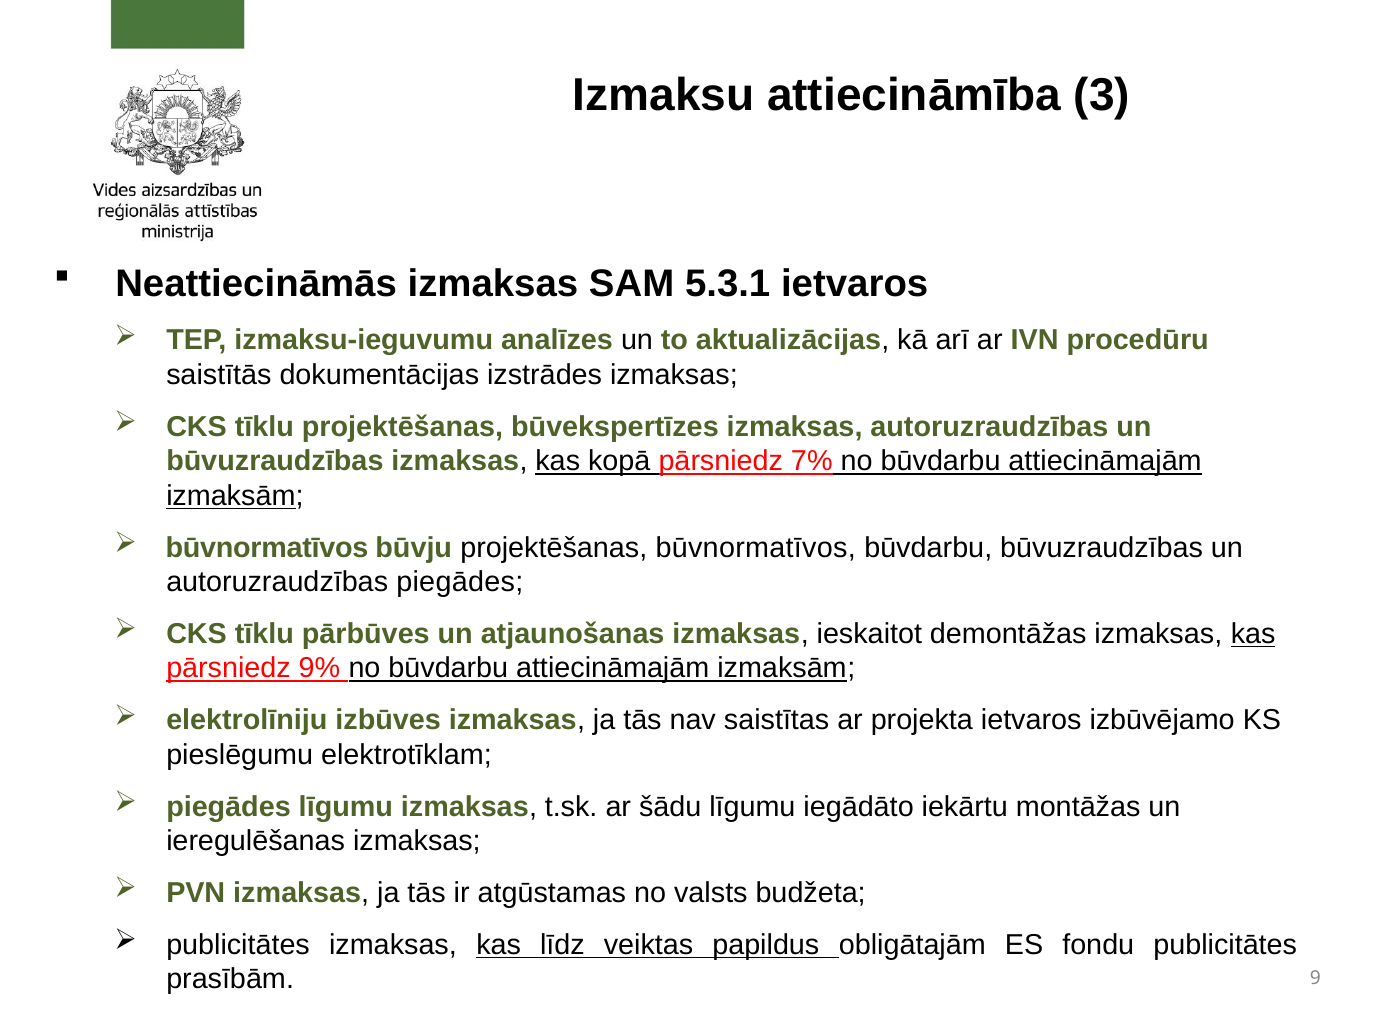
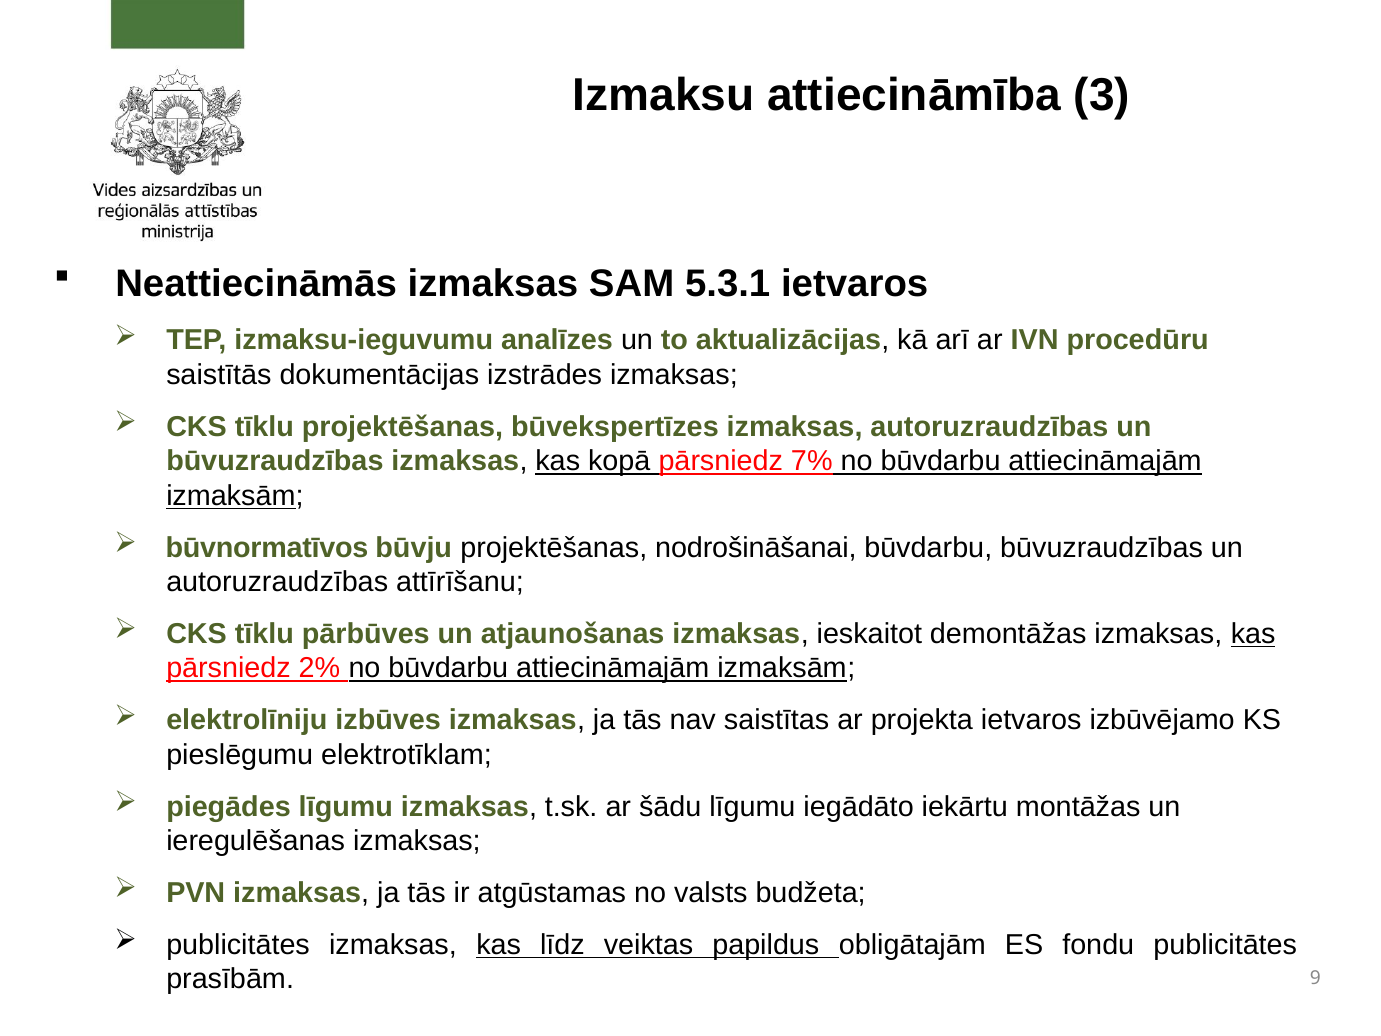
projektēšanas būvnormatīvos: būvnormatīvos -> nodrošināšanai
autoruzraudzības piegādes: piegādes -> attīrīšanu
9%: 9% -> 2%
